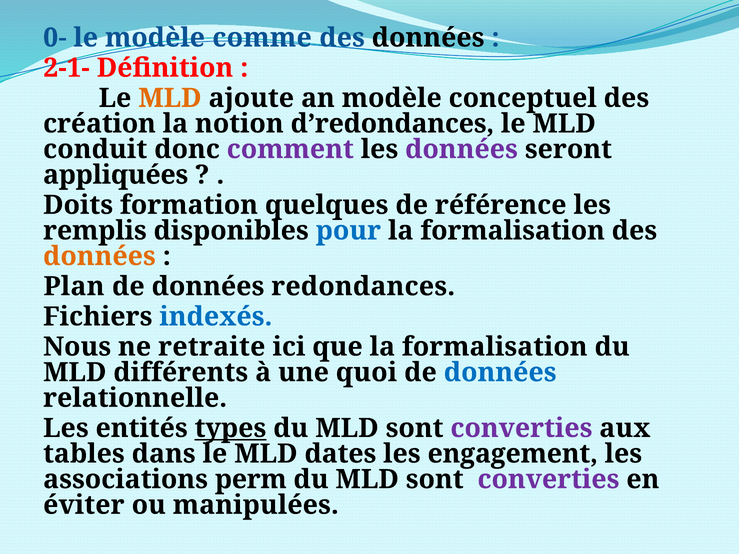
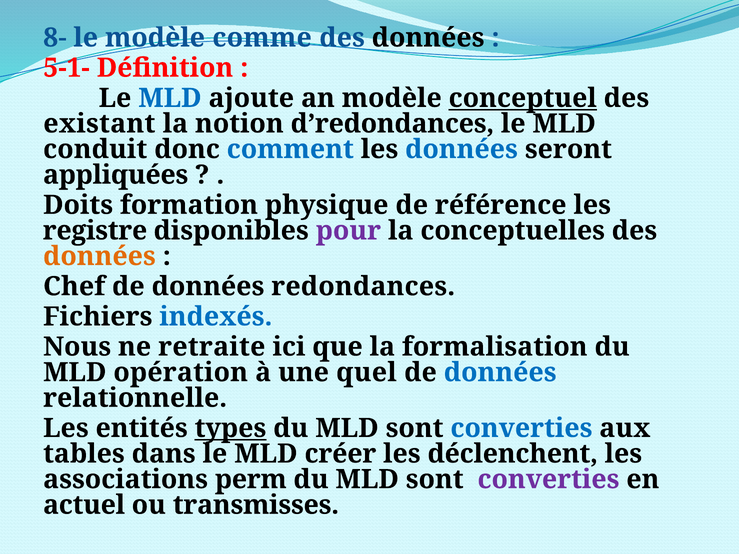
0-: 0- -> 8-
2-1-: 2-1- -> 5-1-
MLD at (170, 98) colour: orange -> blue
conceptuel underline: none -> present
création: création -> existant
comment colour: purple -> blue
données at (461, 149) colour: purple -> blue
quelques: quelques -> physique
remplis: remplis -> registre
pour colour: blue -> purple
formalisation at (513, 231): formalisation -> conceptuelles
Plan: Plan -> Chef
différents: différents -> opération
quoi: quoi -> quel
converties at (521, 428) colour: purple -> blue
dates: dates -> créer
engagement: engagement -> déclenchent
éviter: éviter -> actuel
manipulées: manipulées -> transmisses
